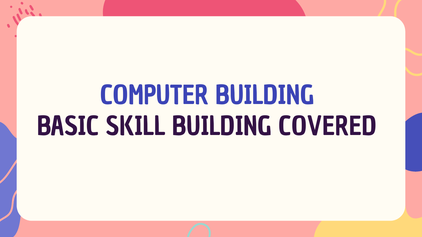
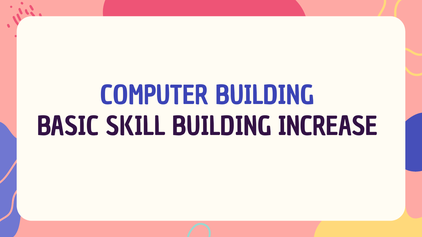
COVERED: COVERED -> INCREASE
